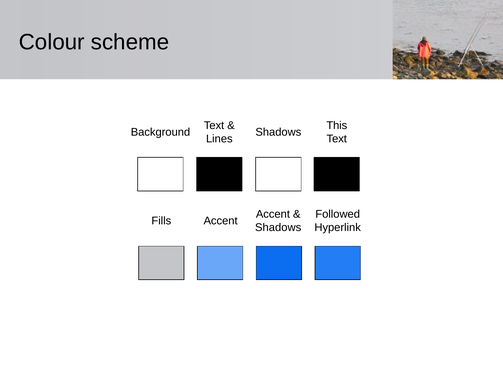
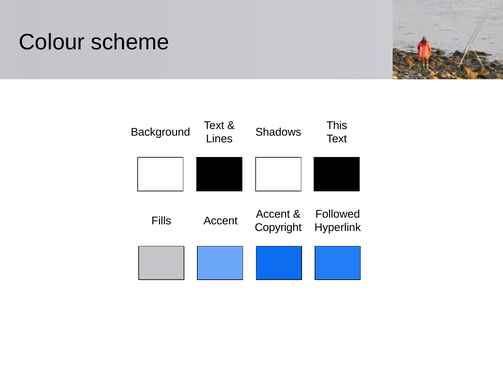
Shadows at (278, 228): Shadows -> Copyright
